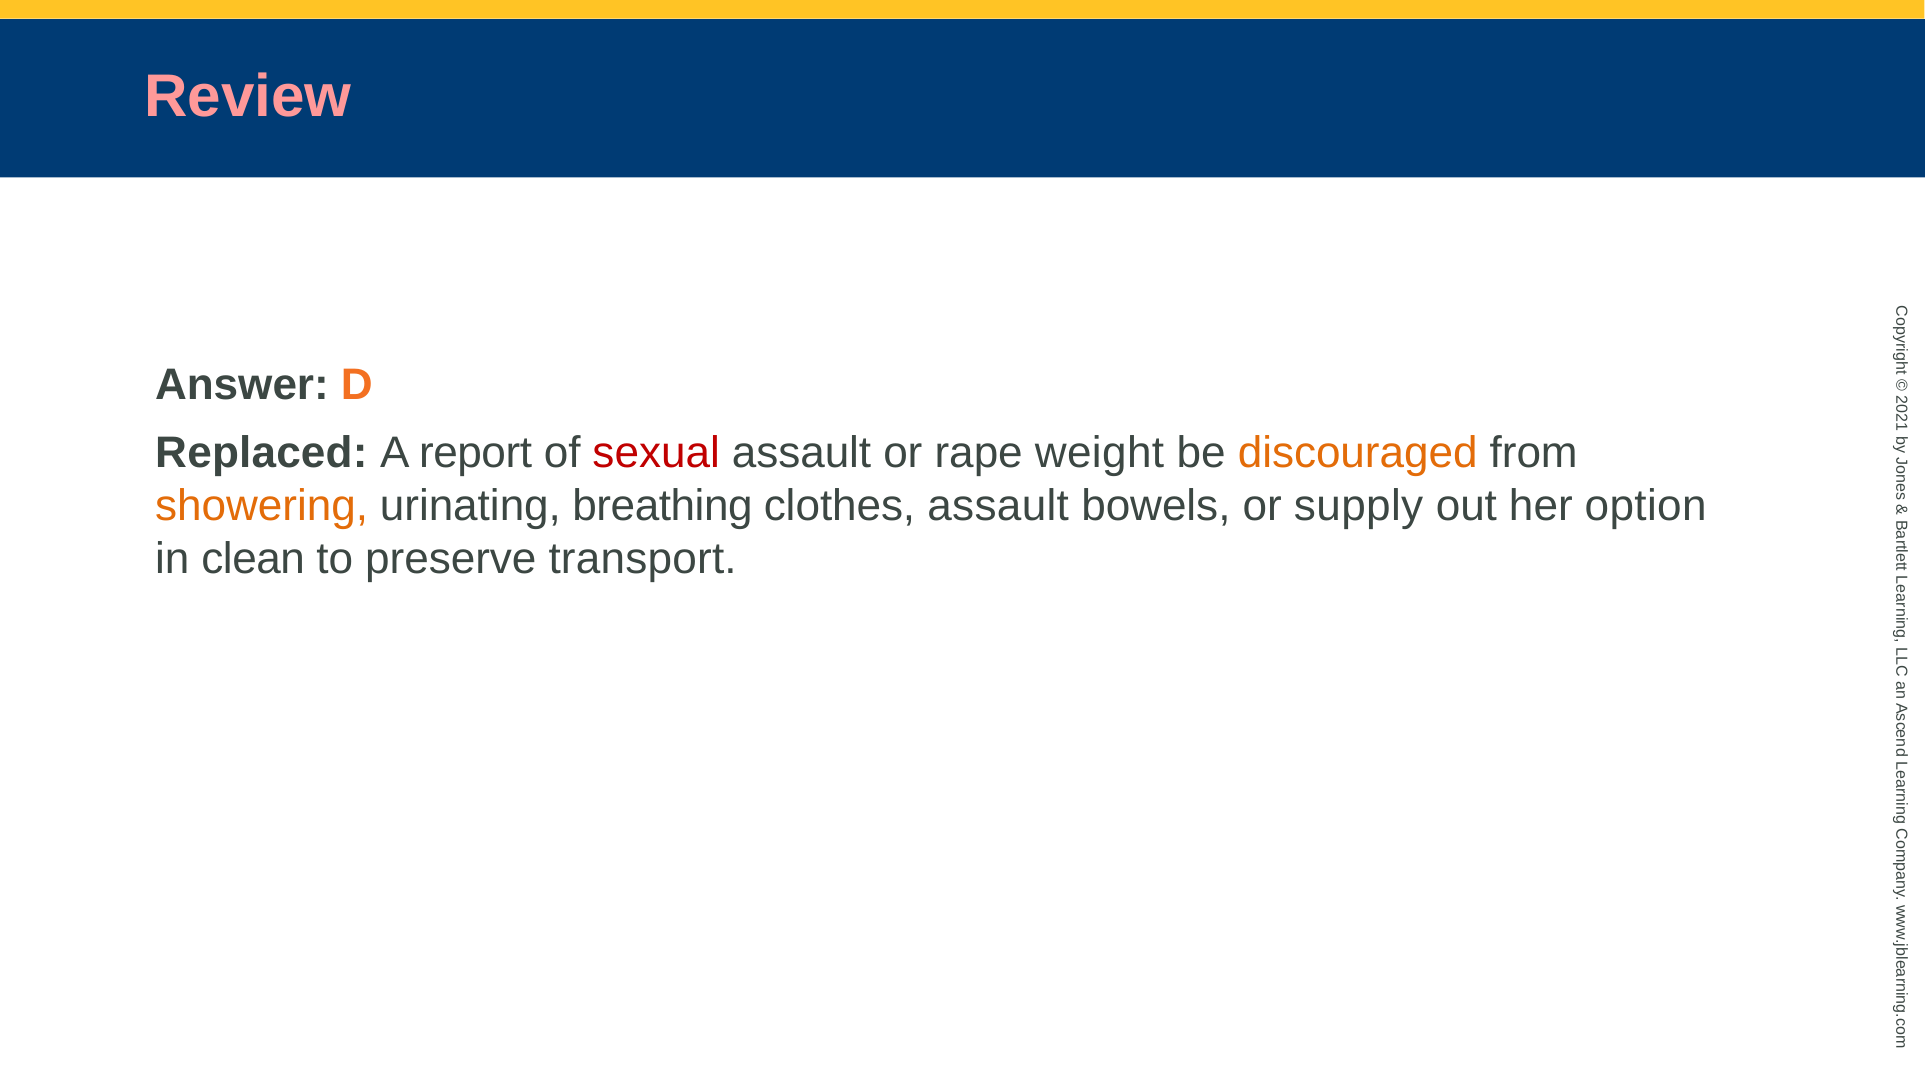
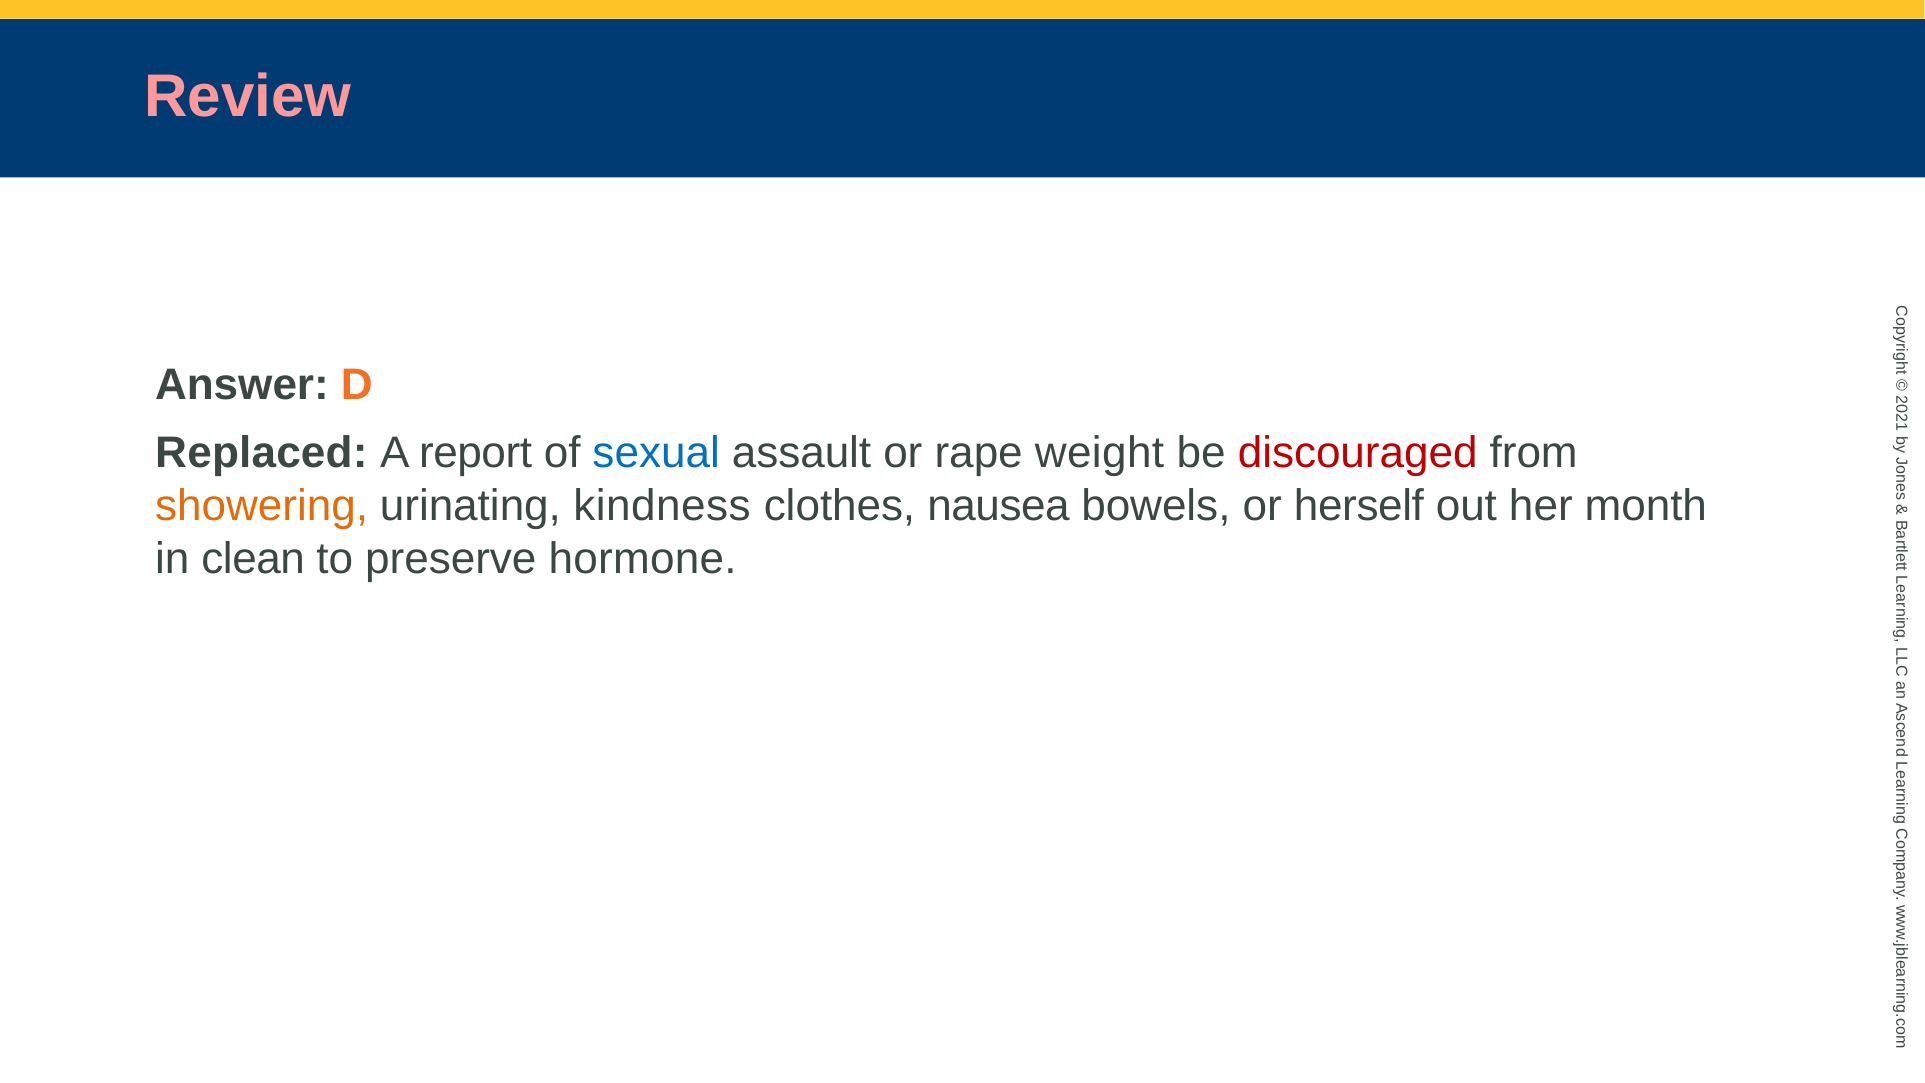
sexual colour: red -> blue
discouraged colour: orange -> red
breathing: breathing -> kindness
clothes assault: assault -> nausea
supply: supply -> herself
option: option -> month
transport: transport -> hormone
